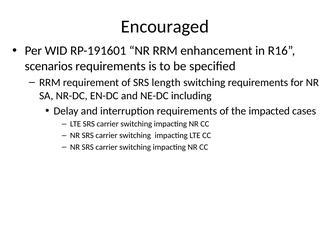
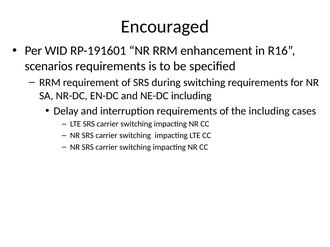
length: length -> during
the impacted: impacted -> including
